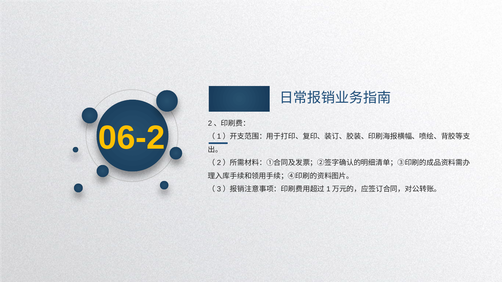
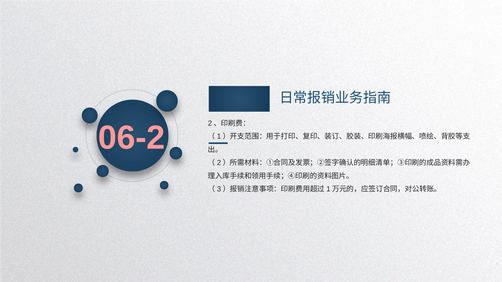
06-2 colour: yellow -> pink
